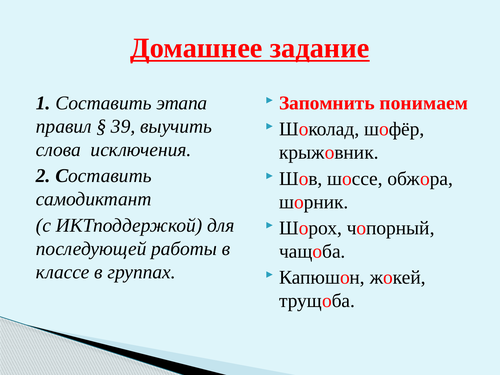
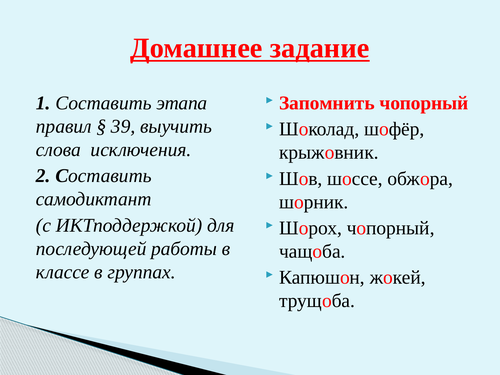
Запомнить понимаем: понимаем -> чопорный
